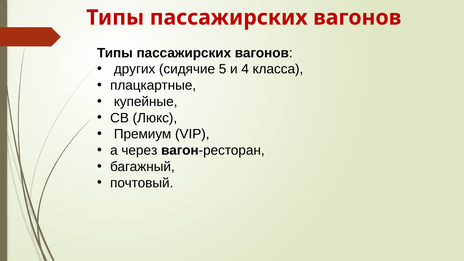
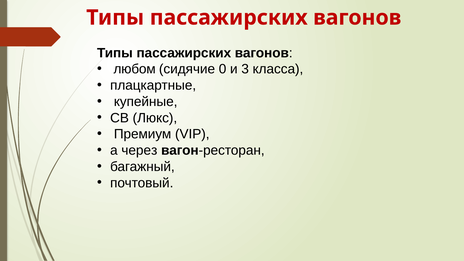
других: других -> любом
5: 5 -> 0
4: 4 -> 3
